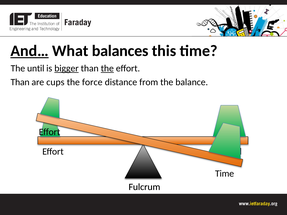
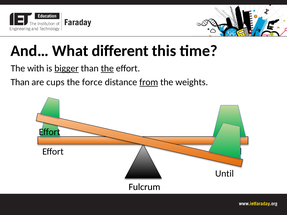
And… underline: present -> none
balances: balances -> different
until: until -> with
from underline: none -> present
balance: balance -> weights
Time at (225, 174): Time -> Until
